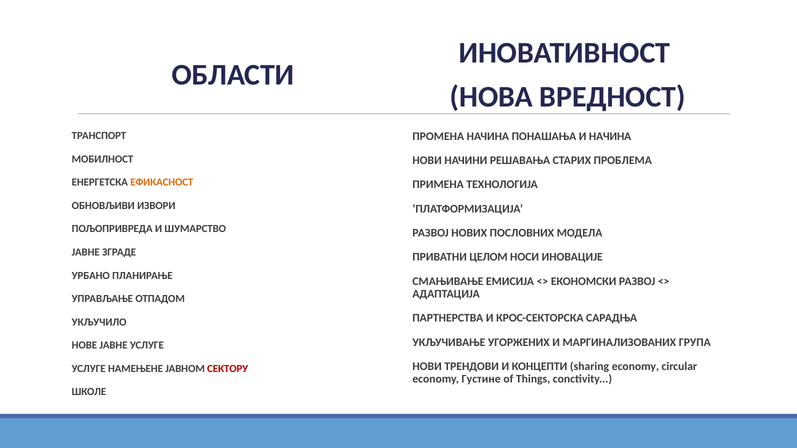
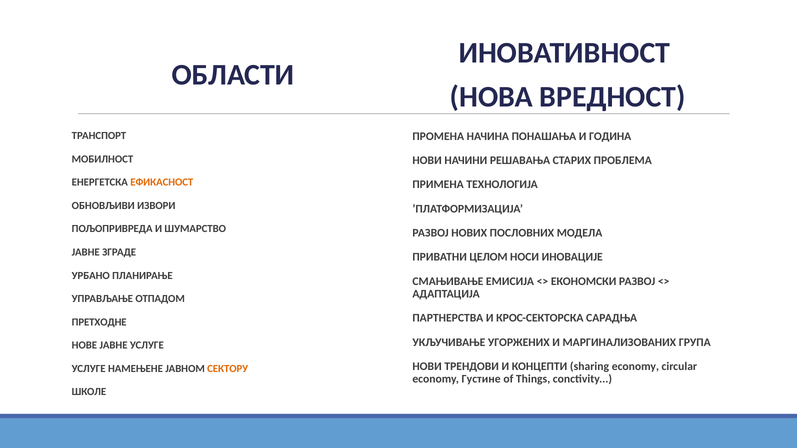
И НАЧИНА: НАЧИНА -> ГОДИНА
УКЉУЧИЛО: УКЉУЧИЛО -> ПРЕТХОДНЕ
СЕКТОРУ colour: red -> orange
